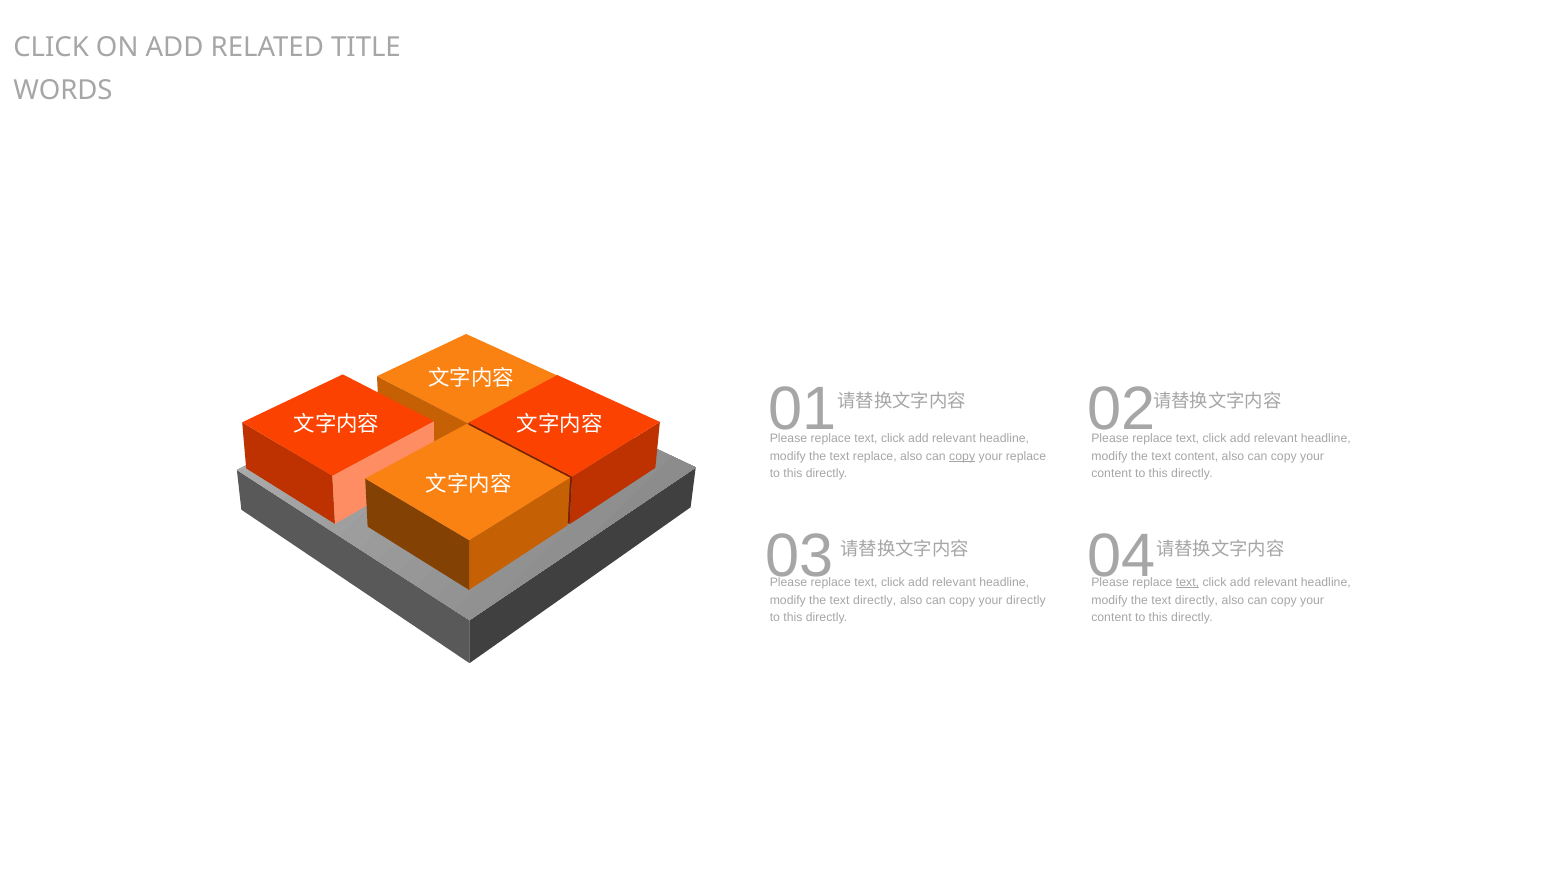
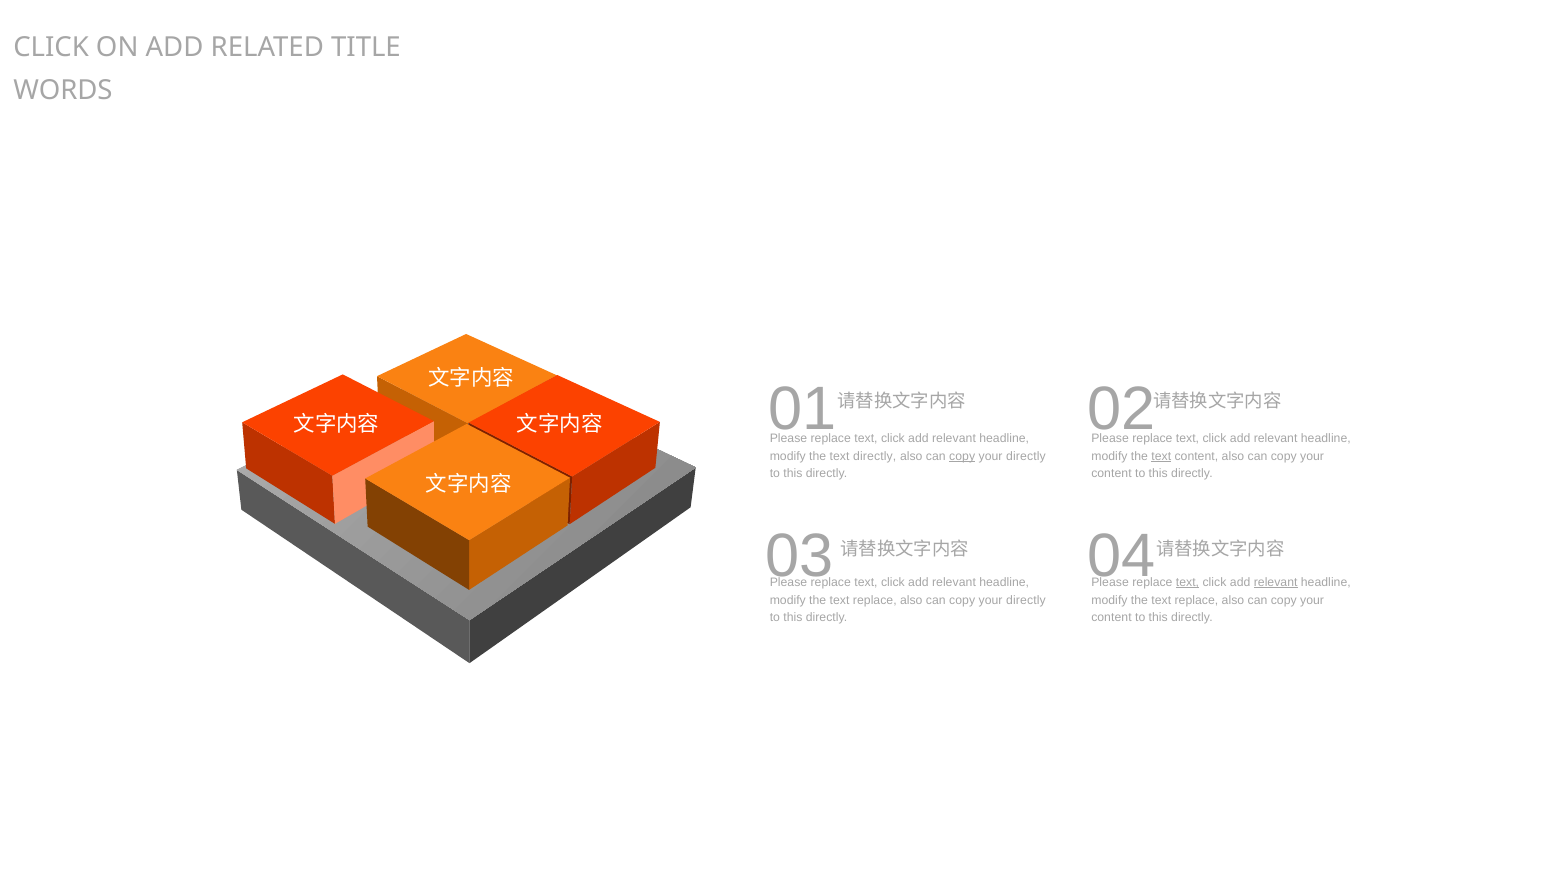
text replace: replace -> directly
replace at (1026, 456): replace -> directly
text at (1161, 456) underline: none -> present
relevant at (1276, 582) underline: none -> present
directly at (875, 600): directly -> replace
directly at (1196, 600): directly -> replace
